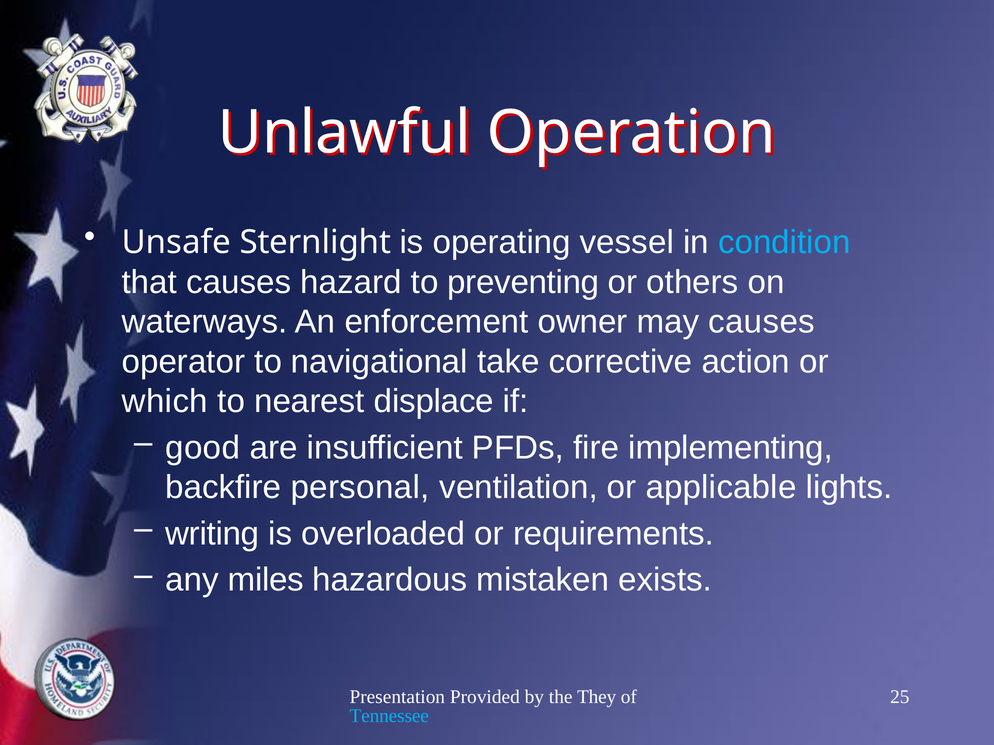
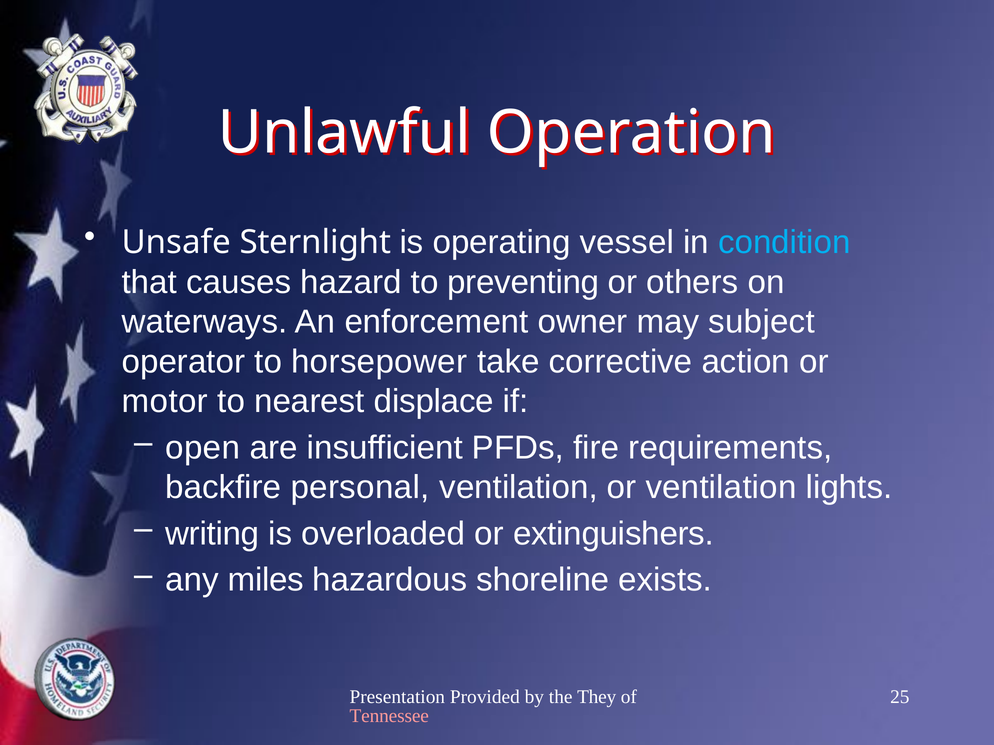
may causes: causes -> subject
navigational: navigational -> horsepower
which: which -> motor
good: good -> open
implementing: implementing -> requirements
or applicable: applicable -> ventilation
requirements: requirements -> extinguishers
mistaken: mistaken -> shoreline
Tennessee colour: light blue -> pink
